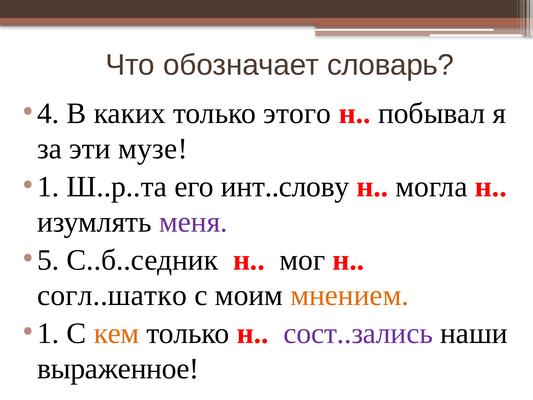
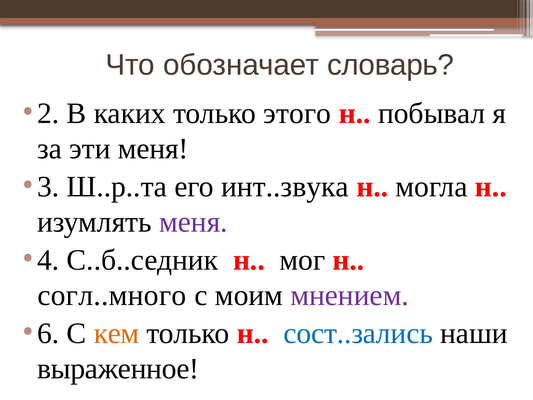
4: 4 -> 2
эти музе: музе -> меня
1 at (48, 186): 1 -> 3
инт..слову: инт..слову -> инт..звука
5: 5 -> 4
согл..шатко: согл..шатко -> согл..много
мнением colour: orange -> purple
1 at (48, 333): 1 -> 6
сост..зались colour: purple -> blue
